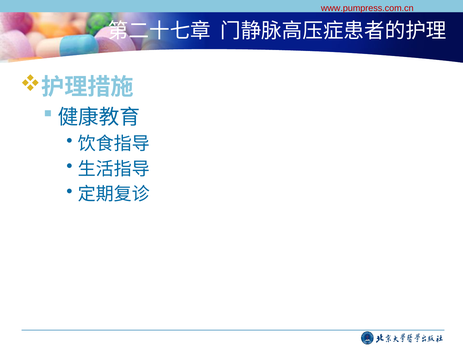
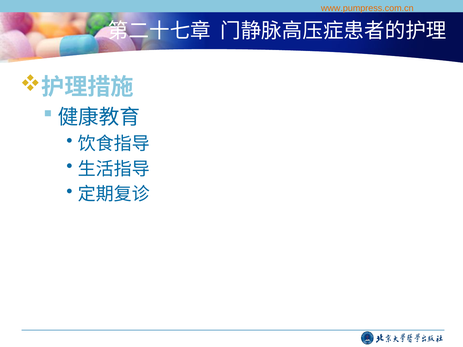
www.pumpress.com.cn colour: red -> orange
